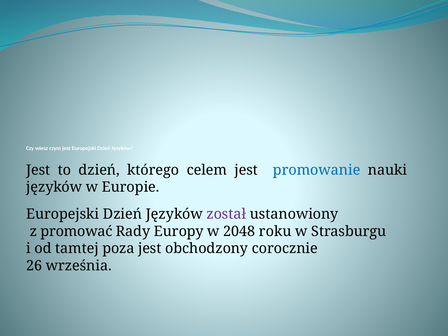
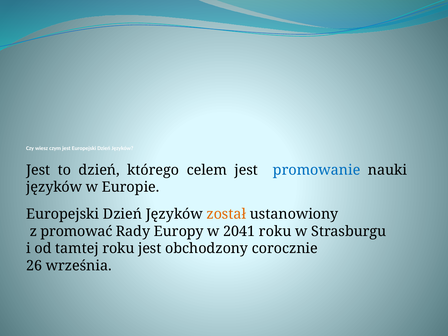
został colour: purple -> orange
2048: 2048 -> 2041
tamtej poza: poza -> roku
